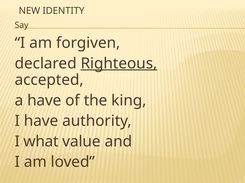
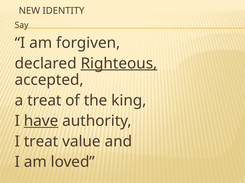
a have: have -> treat
have at (41, 121) underline: none -> present
I what: what -> treat
